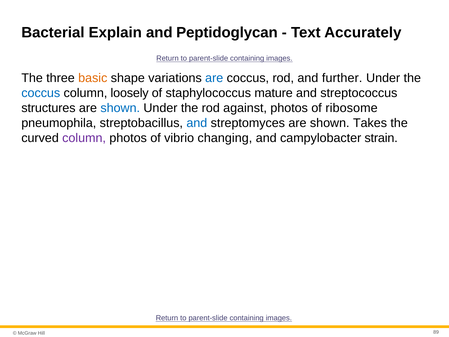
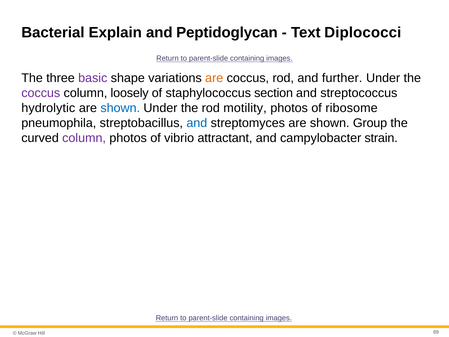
Accurately: Accurately -> Diplococci
basic colour: orange -> purple
are at (214, 78) colour: blue -> orange
coccus at (41, 93) colour: blue -> purple
mature: mature -> section
structures: structures -> hydrolytic
against: against -> motility
Takes: Takes -> Group
changing: changing -> attractant
